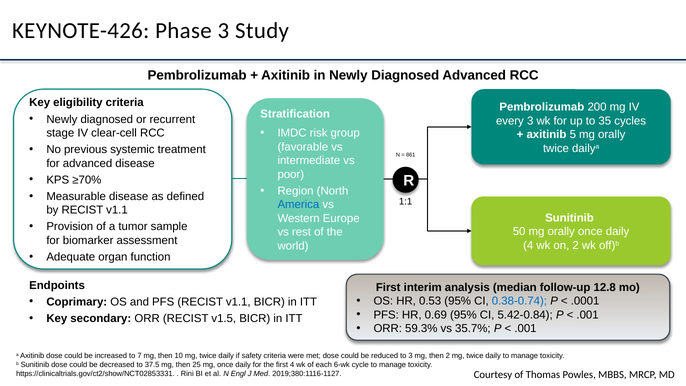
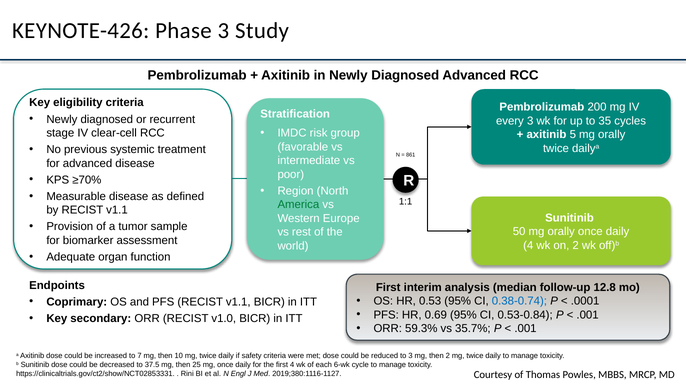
America colour: blue -> green
5.42-0.84: 5.42-0.84 -> 0.53-0.84
v1.5: v1.5 -> v1.0
